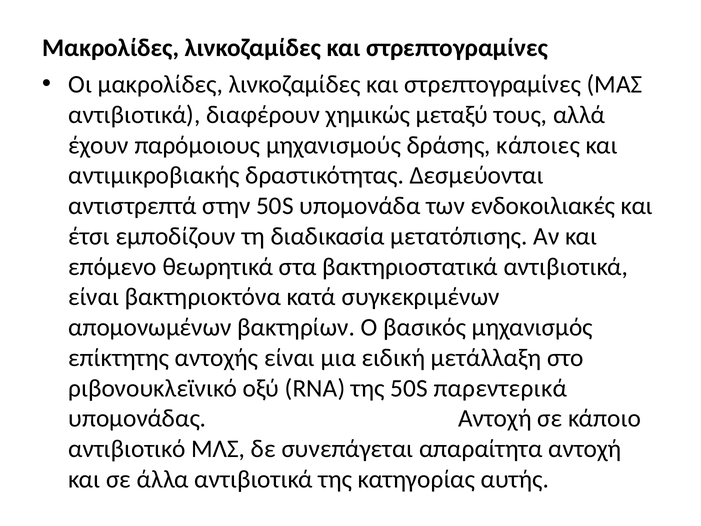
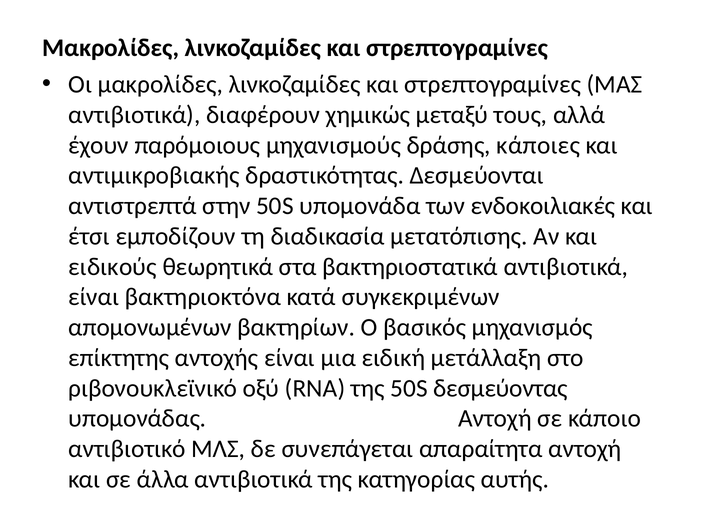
επόμενο: επόμενο -> ειδικούς
παρεντερικά: παρεντερικά -> δεσμεύοντας
